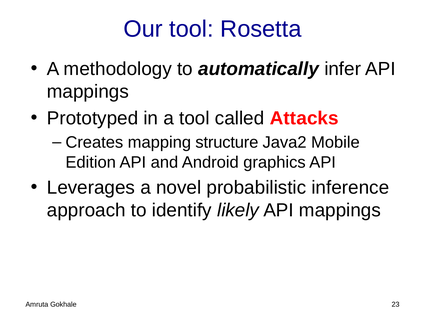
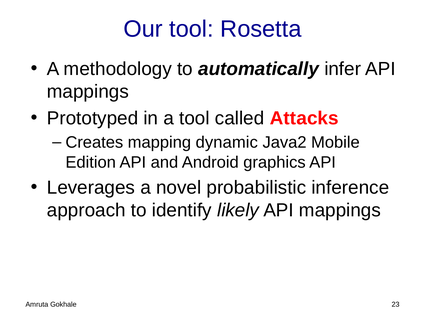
structure: structure -> dynamic
